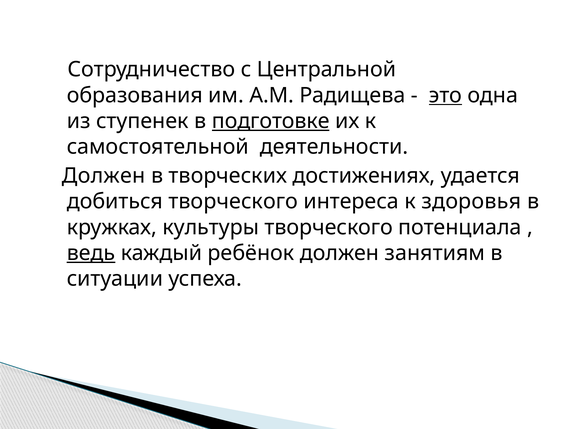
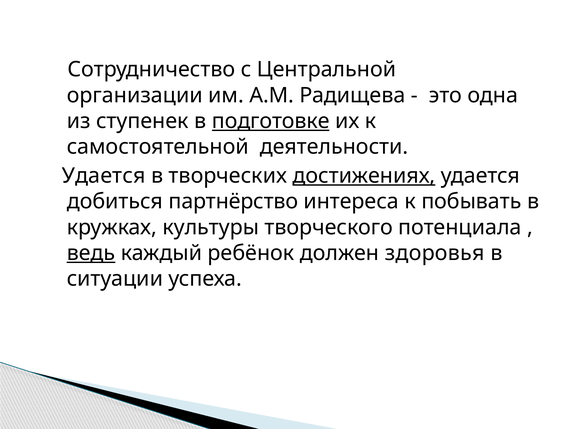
образования: образования -> организации
это underline: present -> none
Должен at (104, 176): Должен -> Удается
достижениях underline: none -> present
добиться творческого: творческого -> партнёрство
здоровья: здоровья -> побывать
занятиям: занятиям -> здоровья
